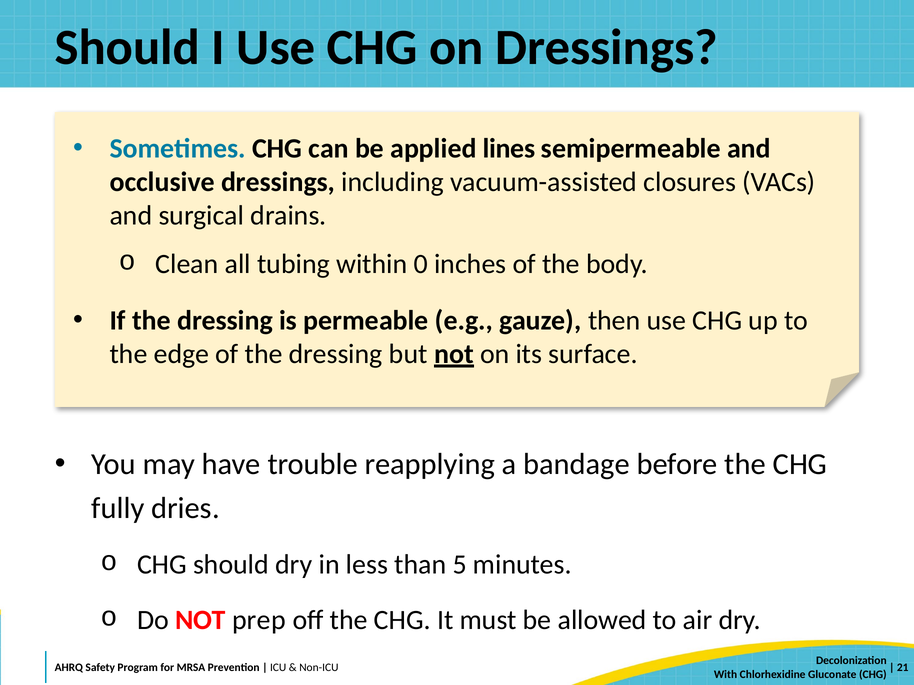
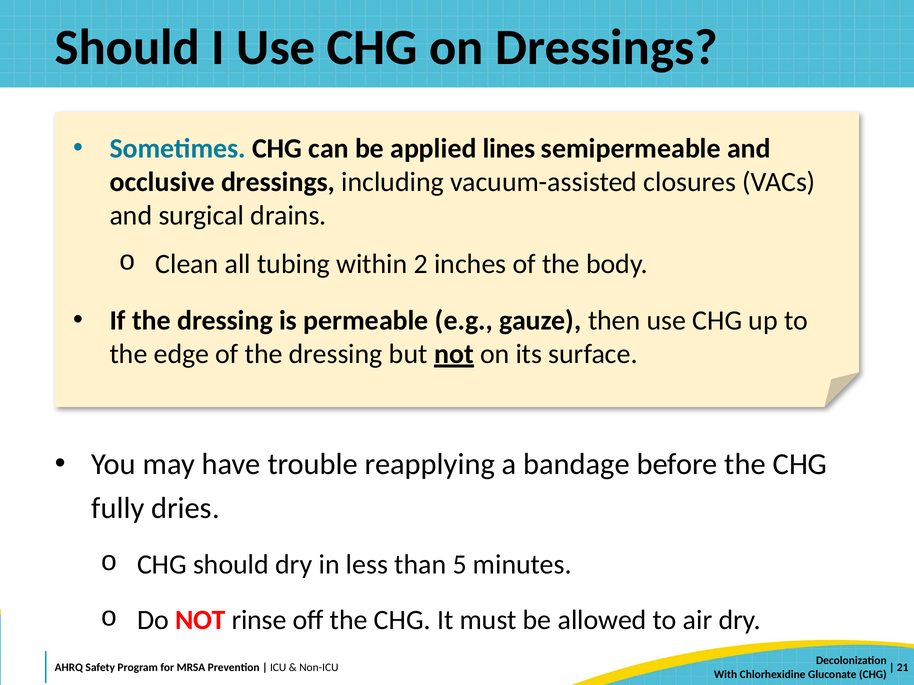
0: 0 -> 2
prep: prep -> rinse
